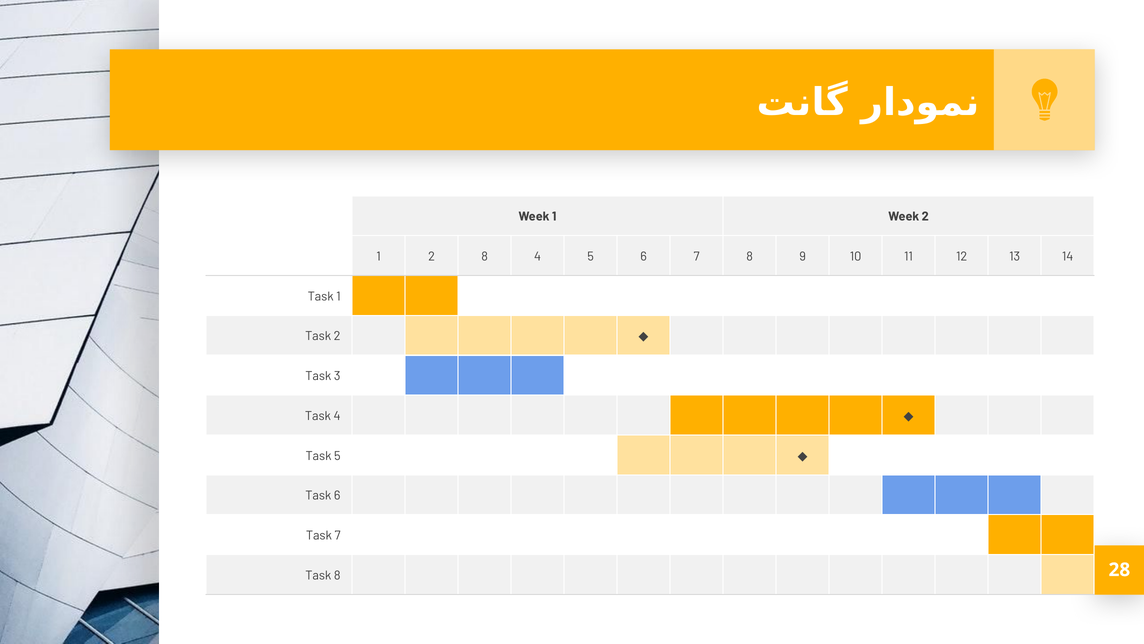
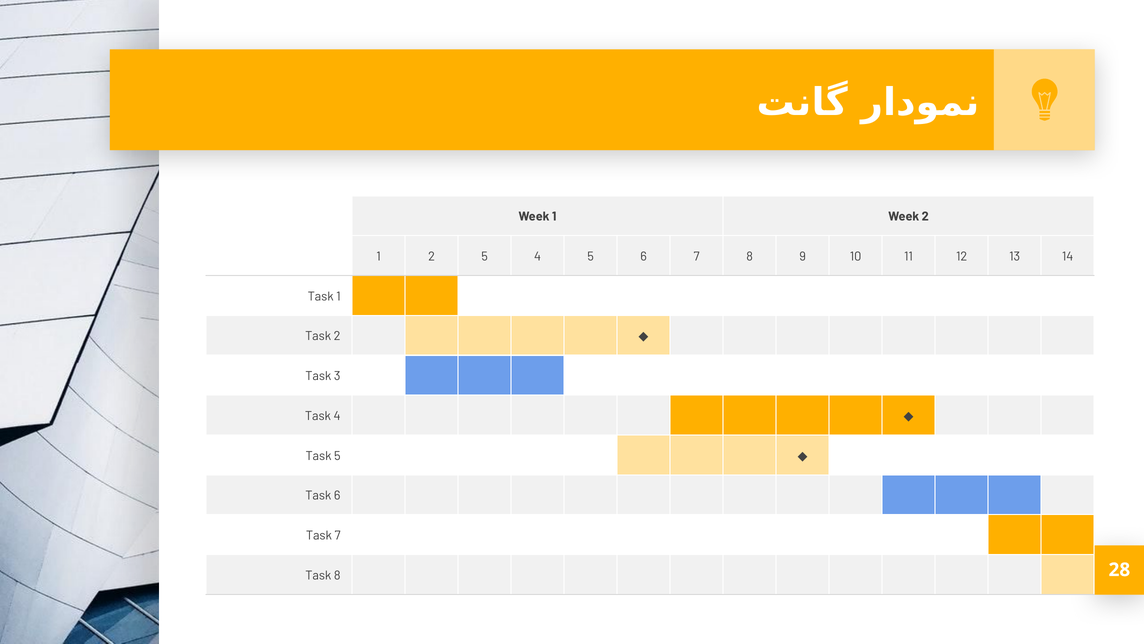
2 8: 8 -> 5
